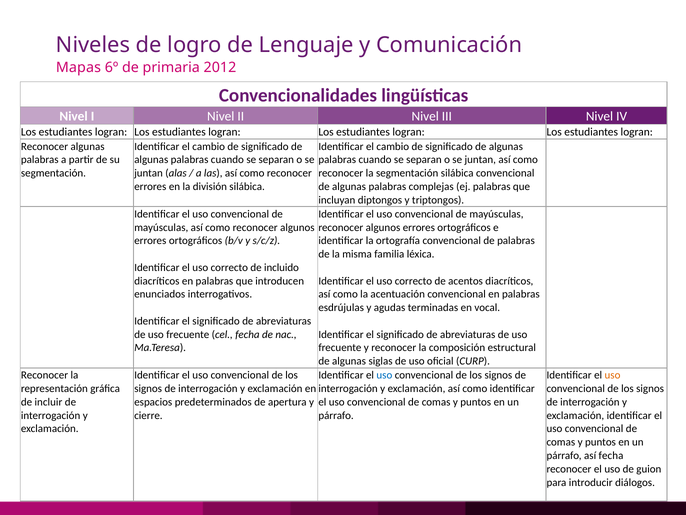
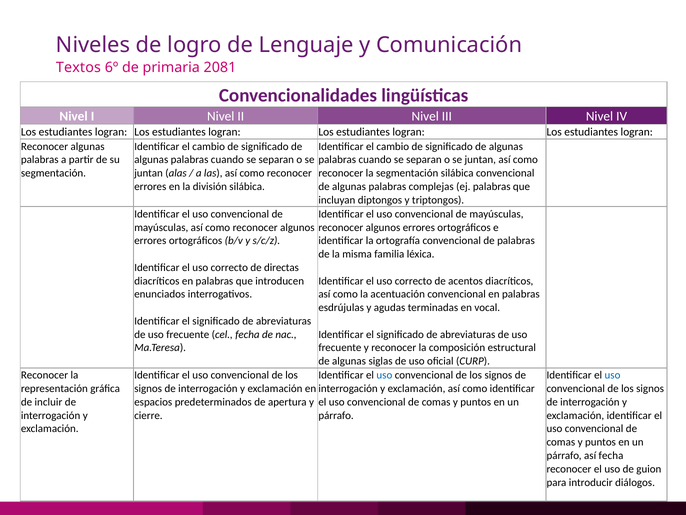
Mapas: Mapas -> Textos
2012: 2012 -> 2081
incluido: incluido -> directas
uso at (613, 375) colour: orange -> blue
